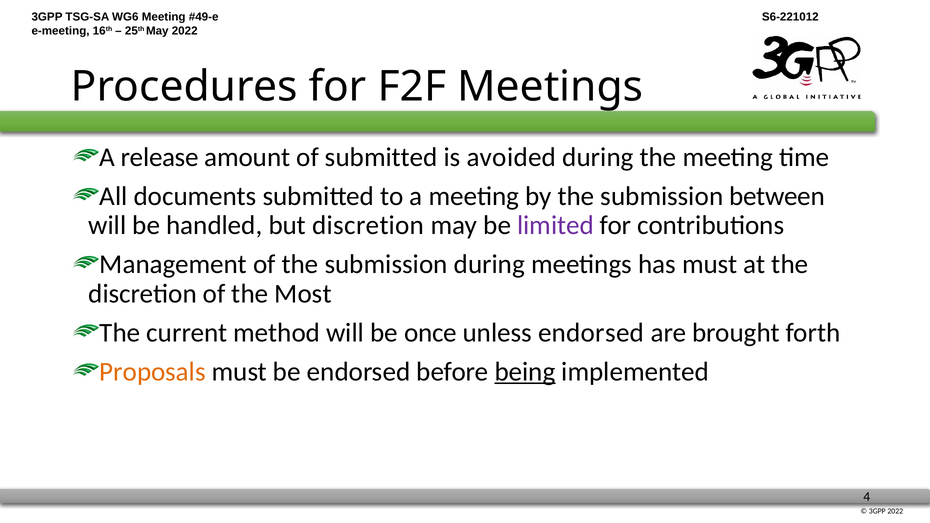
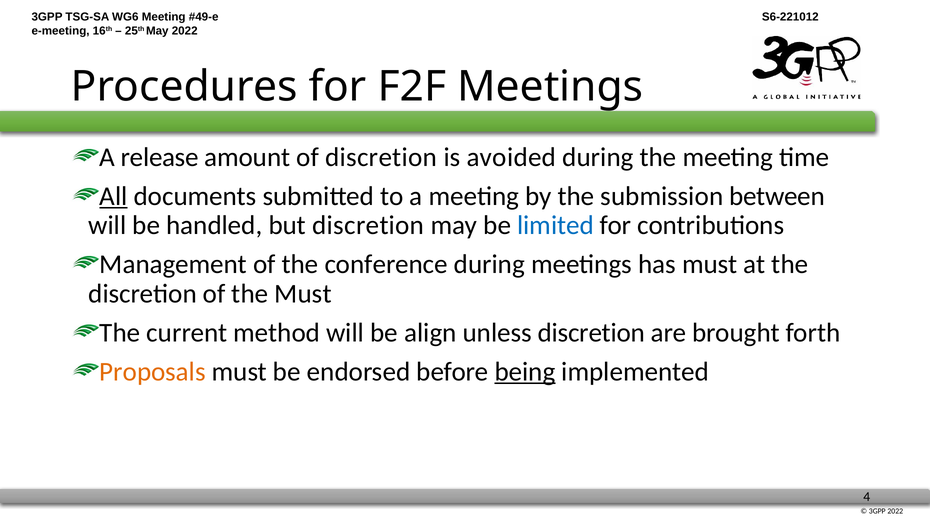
of submitted: submitted -> discretion
All underline: none -> present
limited colour: purple -> blue
of the submission: submission -> conference
the Most: Most -> Must
once: once -> align
unless endorsed: endorsed -> discretion
